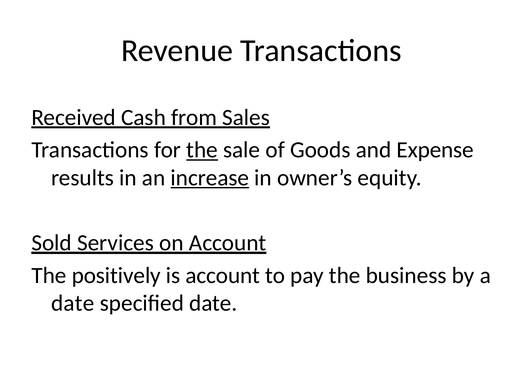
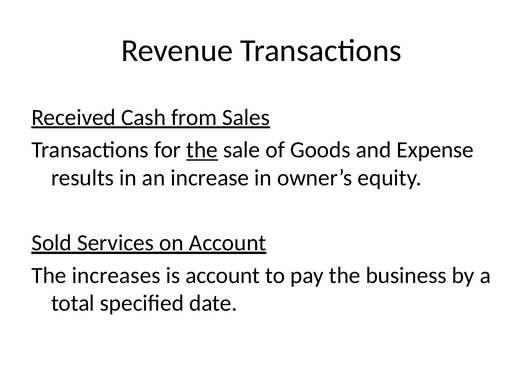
increase underline: present -> none
positively: positively -> increases
date at (73, 303): date -> total
